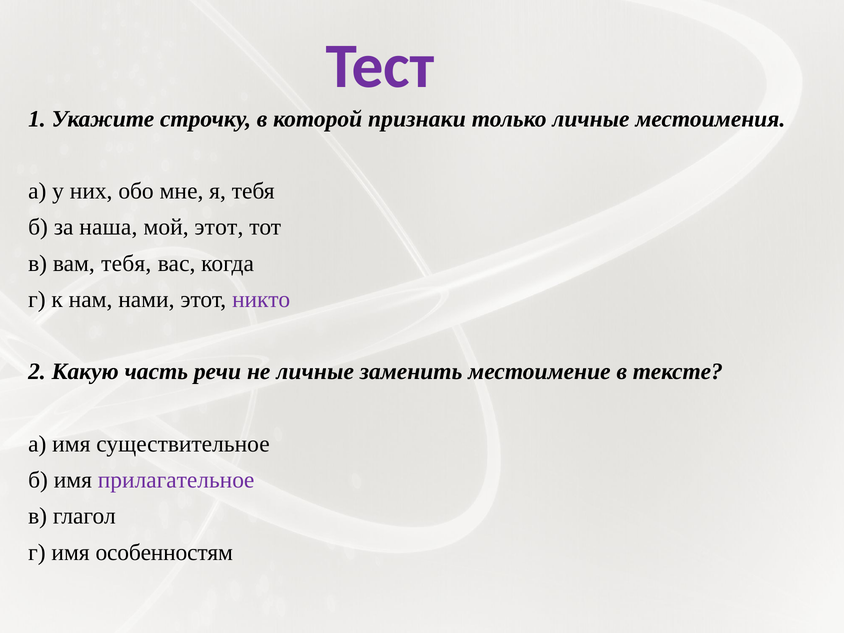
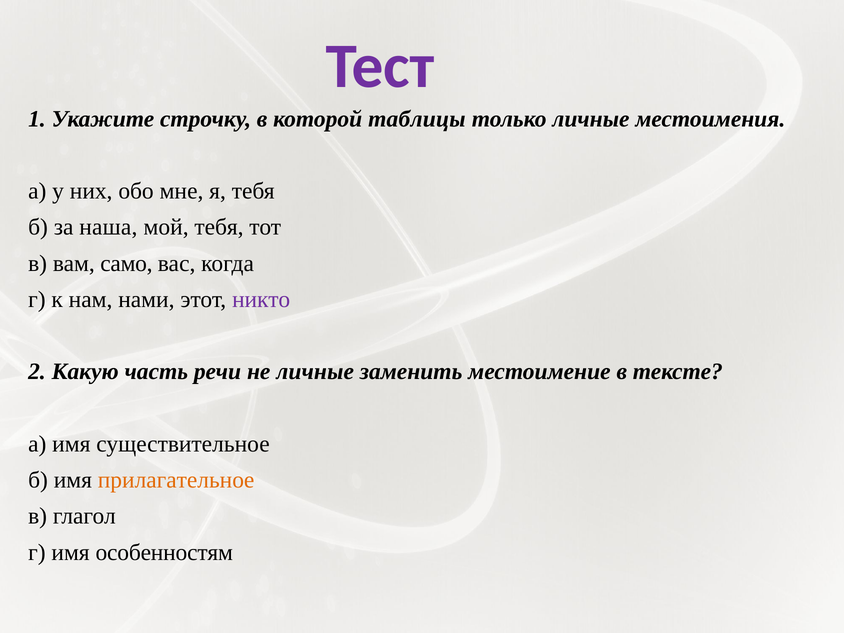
признаки: признаки -> таблицы
мой этот: этот -> тебя
вам тебя: тебя -> само
прилагательное colour: purple -> orange
